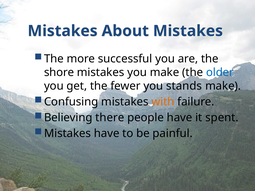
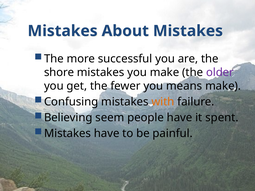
older colour: blue -> purple
stands: stands -> means
there: there -> seem
